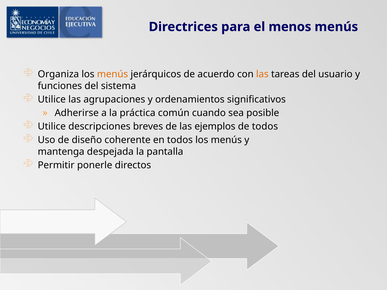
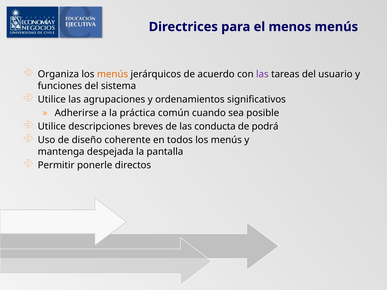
las at (262, 74) colour: orange -> purple
ejemplos: ejemplos -> conducta
de todos: todos -> podrá
